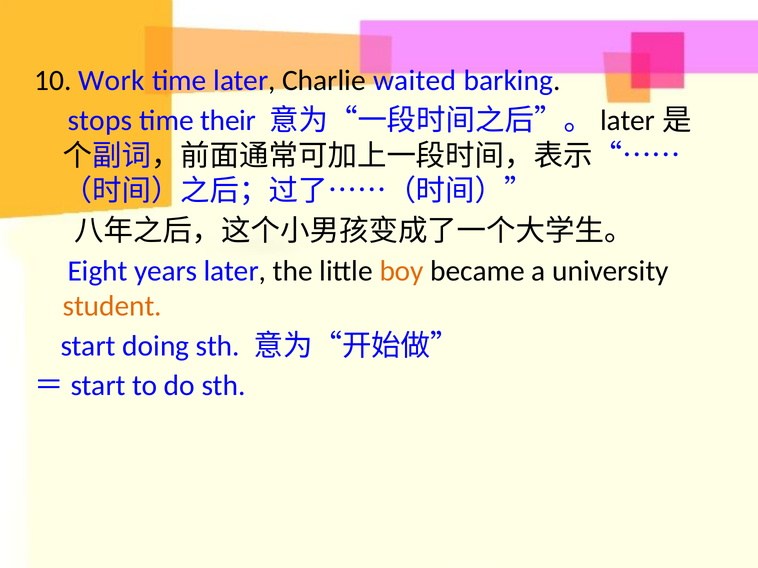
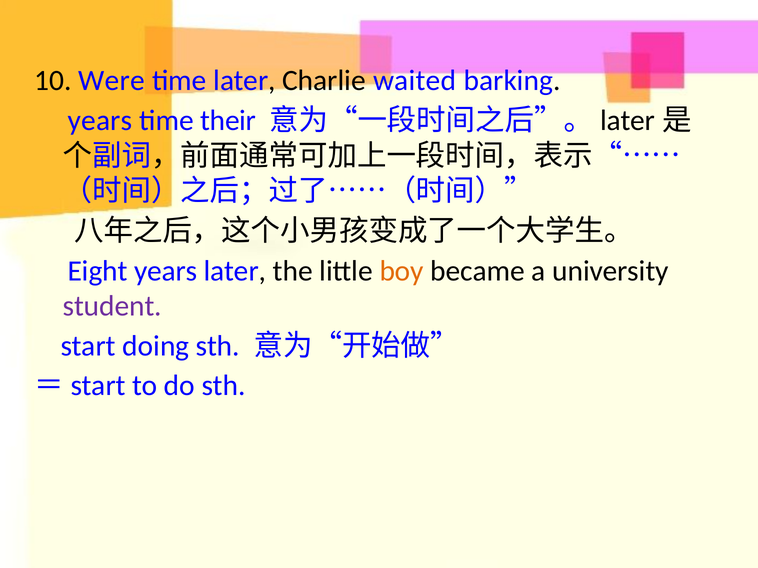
Work: Work -> Were
stops at (100, 121): stops -> years
student colour: orange -> purple
